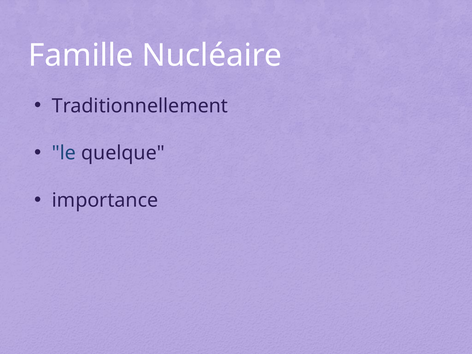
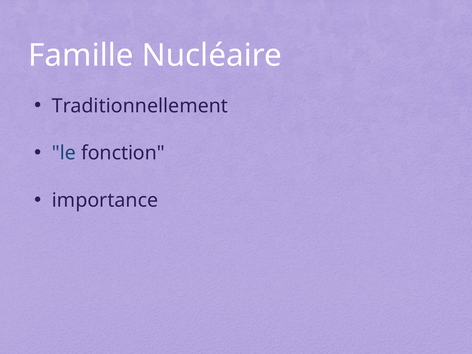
quelque: quelque -> fonction
